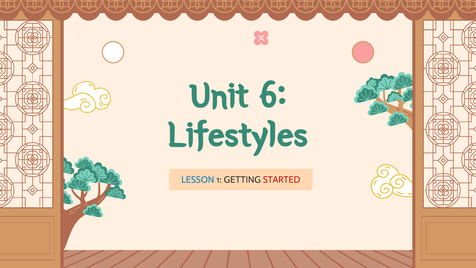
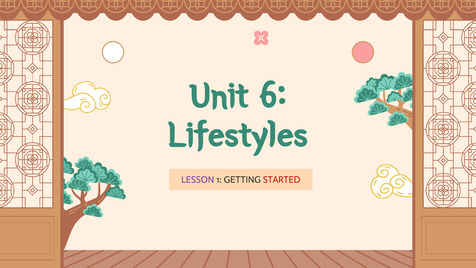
LESSON colour: blue -> purple
